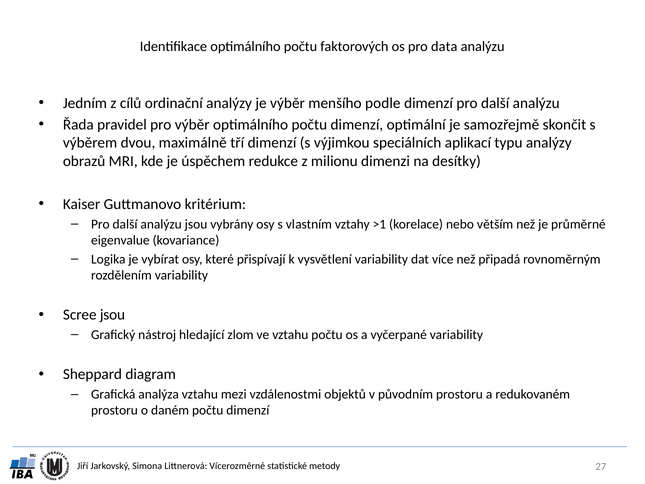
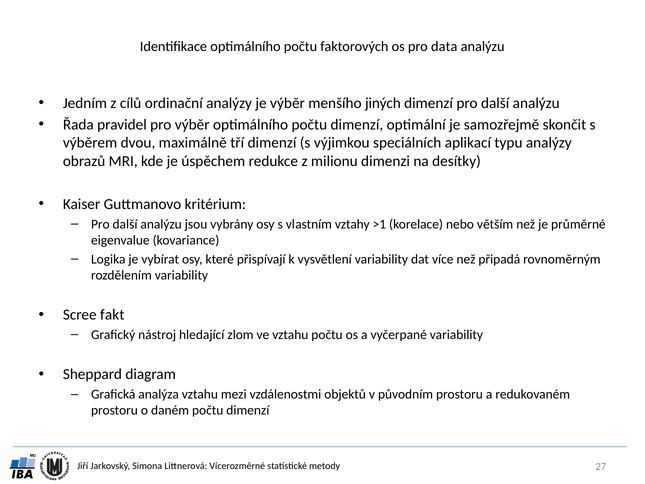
podle: podle -> jiných
Scree jsou: jsou -> fakt
